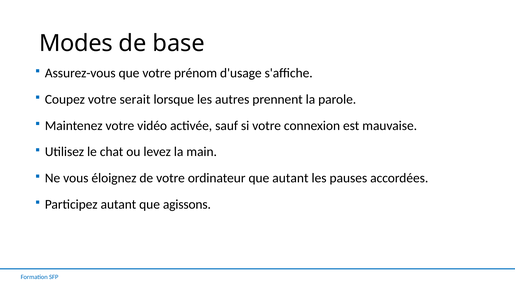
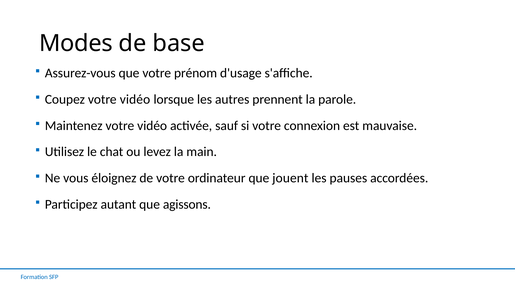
Coupez votre serait: serait -> vidéo
que autant: autant -> jouent
